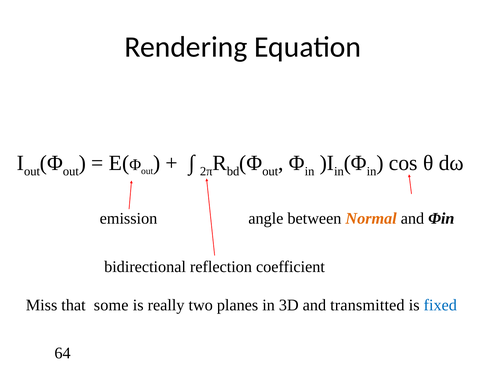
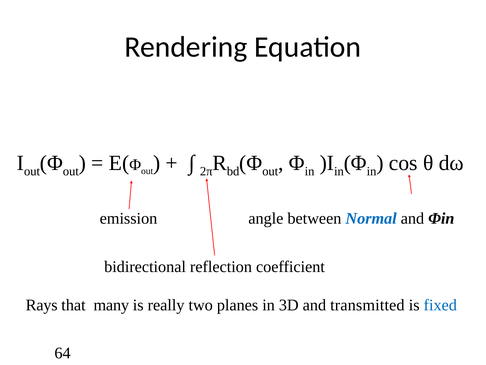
Normal colour: orange -> blue
Miss: Miss -> Rays
some: some -> many
